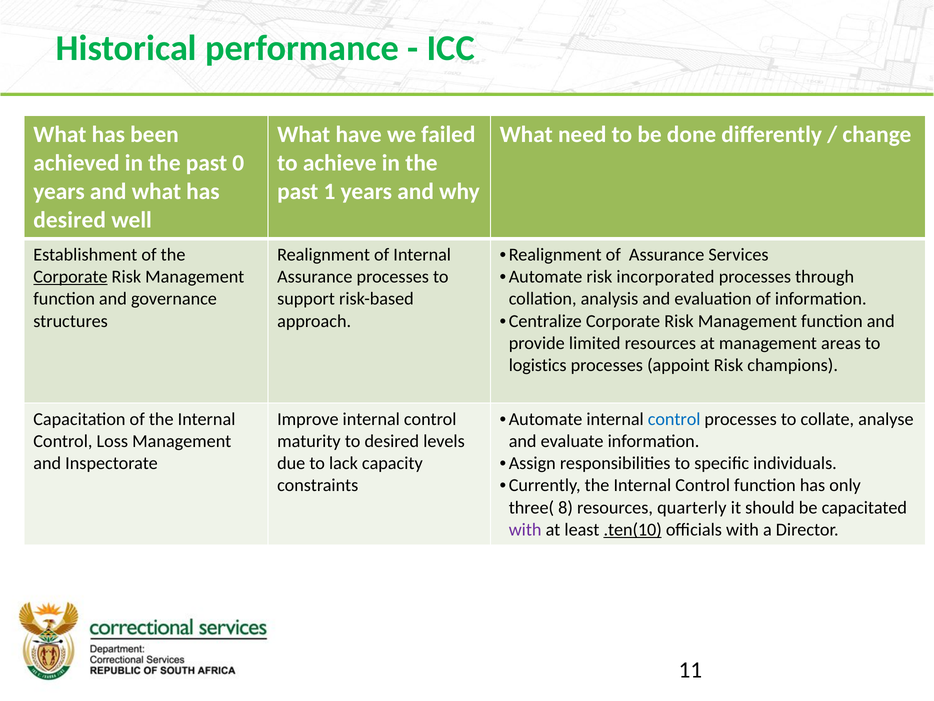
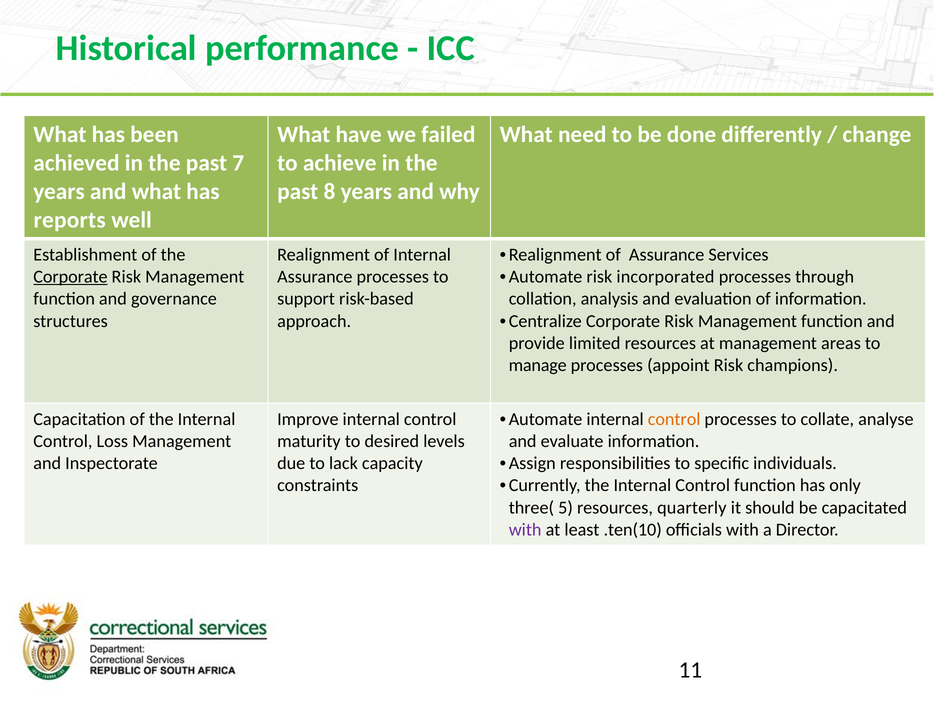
0: 0 -> 7
1: 1 -> 8
desired at (70, 220): desired -> reports
logistics: logistics -> manage
control at (674, 419) colour: blue -> orange
8: 8 -> 5
.ten(10 underline: present -> none
